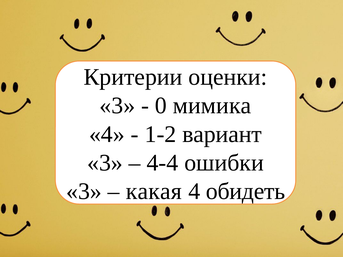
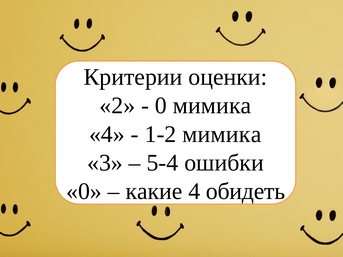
3 at (117, 106): 3 -> 2
1-2 вариант: вариант -> мимика
4-4: 4-4 -> 5-4
3 at (84, 191): 3 -> 0
какая: какая -> какие
